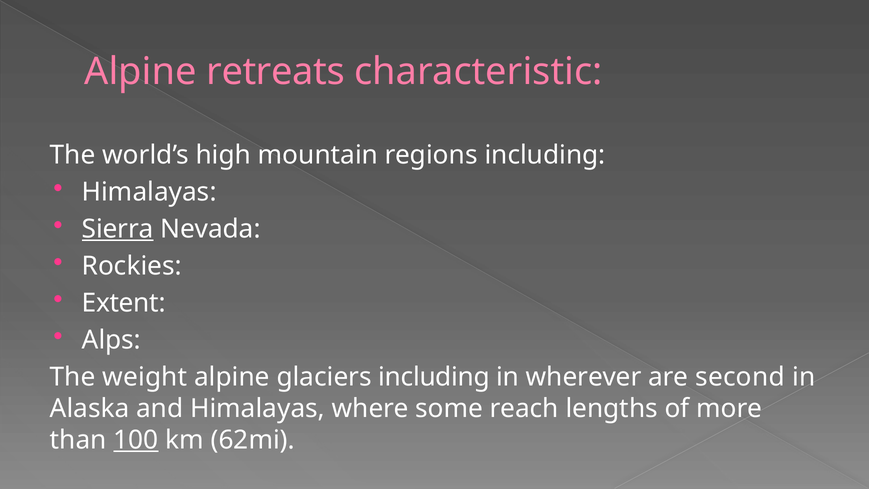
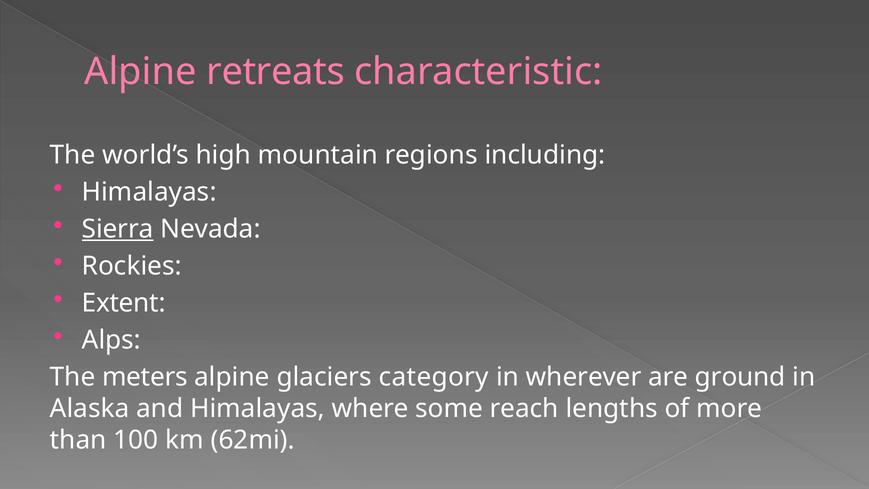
weight: weight -> meters
glaciers including: including -> category
second: second -> ground
100 underline: present -> none
